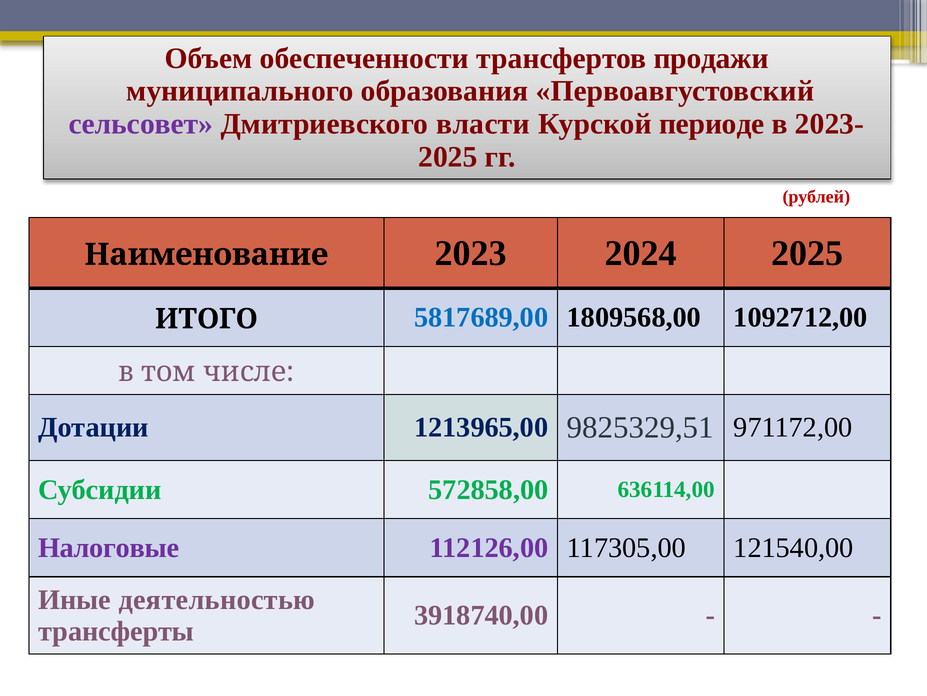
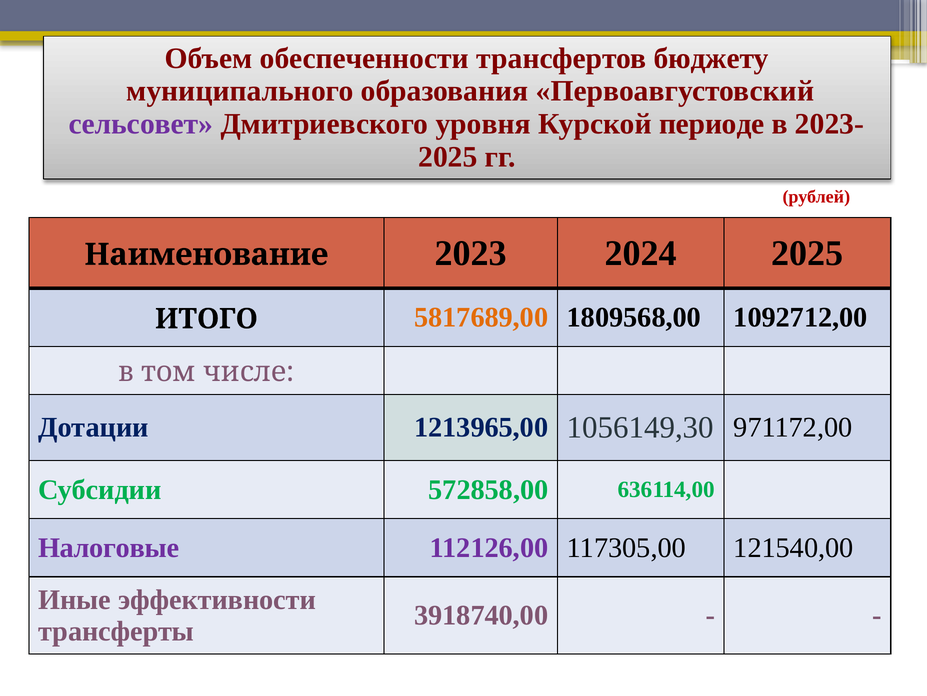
продажи: продажи -> бюджету
власти: власти -> уровня
5817689,00 colour: blue -> orange
9825329,51: 9825329,51 -> 1056149,30
деятельностью: деятельностью -> эффективности
